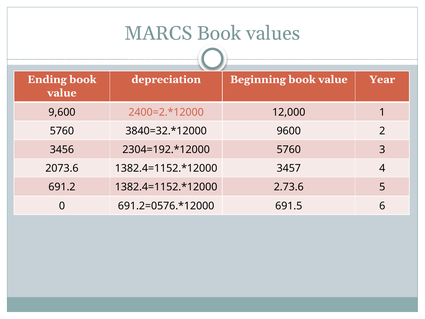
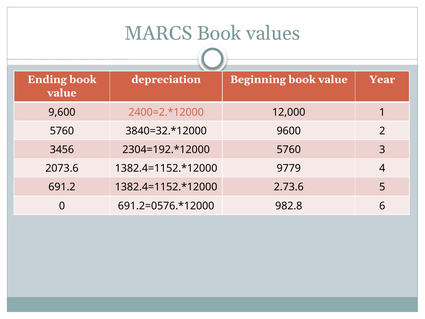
3457: 3457 -> 9779
691.5: 691.5 -> 982.8
